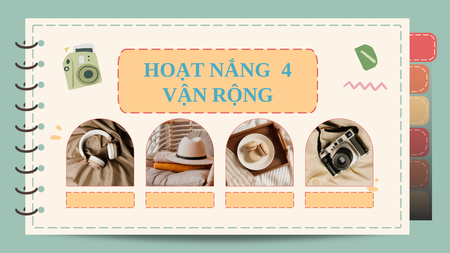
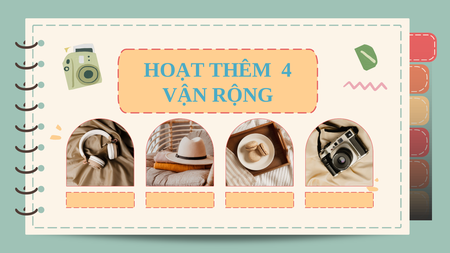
NẮNG: NẮNG -> THÊM
